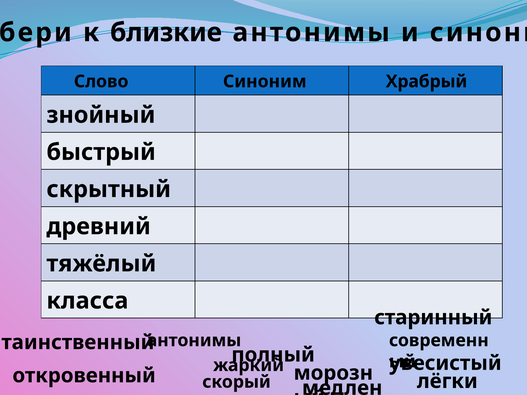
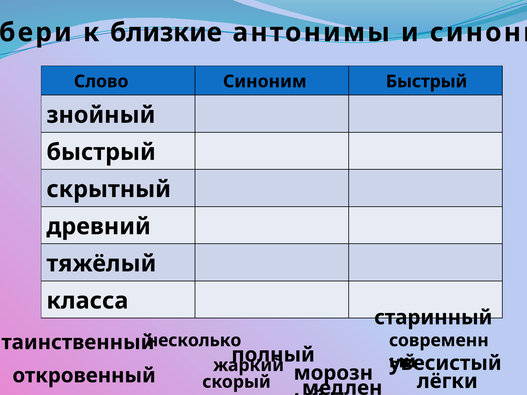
Синоним Храбрый: Храбрый -> Быстрый
антонимы at (194, 341): антонимы -> несколько
